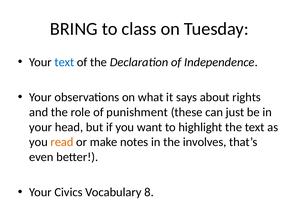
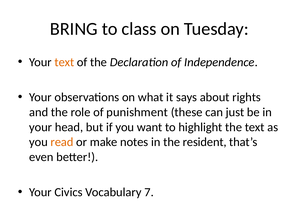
text at (64, 62) colour: blue -> orange
involves: involves -> resident
8: 8 -> 7
